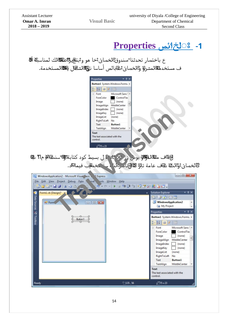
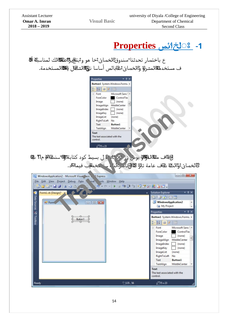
Properties colour: purple -> red
